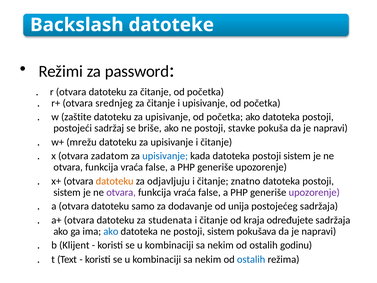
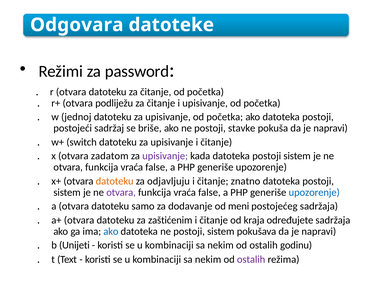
Backslash: Backslash -> Odgovara
srednjeg: srednjeg -> podliježu
zaštite: zaštite -> jednoj
mrežu: mrežu -> switch
upisivanje at (165, 156) colour: blue -> purple
upozorenje at (314, 192) colour: purple -> blue
unija: unija -> meni
studenata: studenata -> zaštićenim
Klijent: Klijent -> Unijeti
ostalih at (251, 259) colour: blue -> purple
